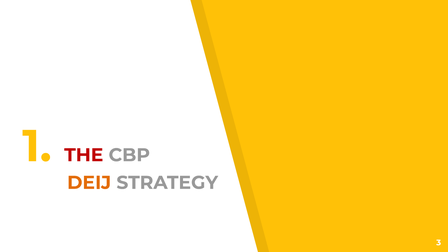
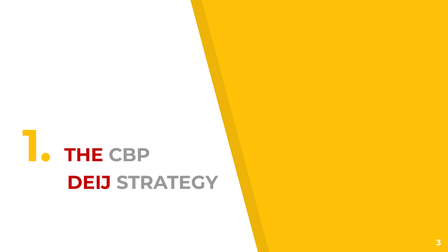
DEIJ colour: orange -> red
